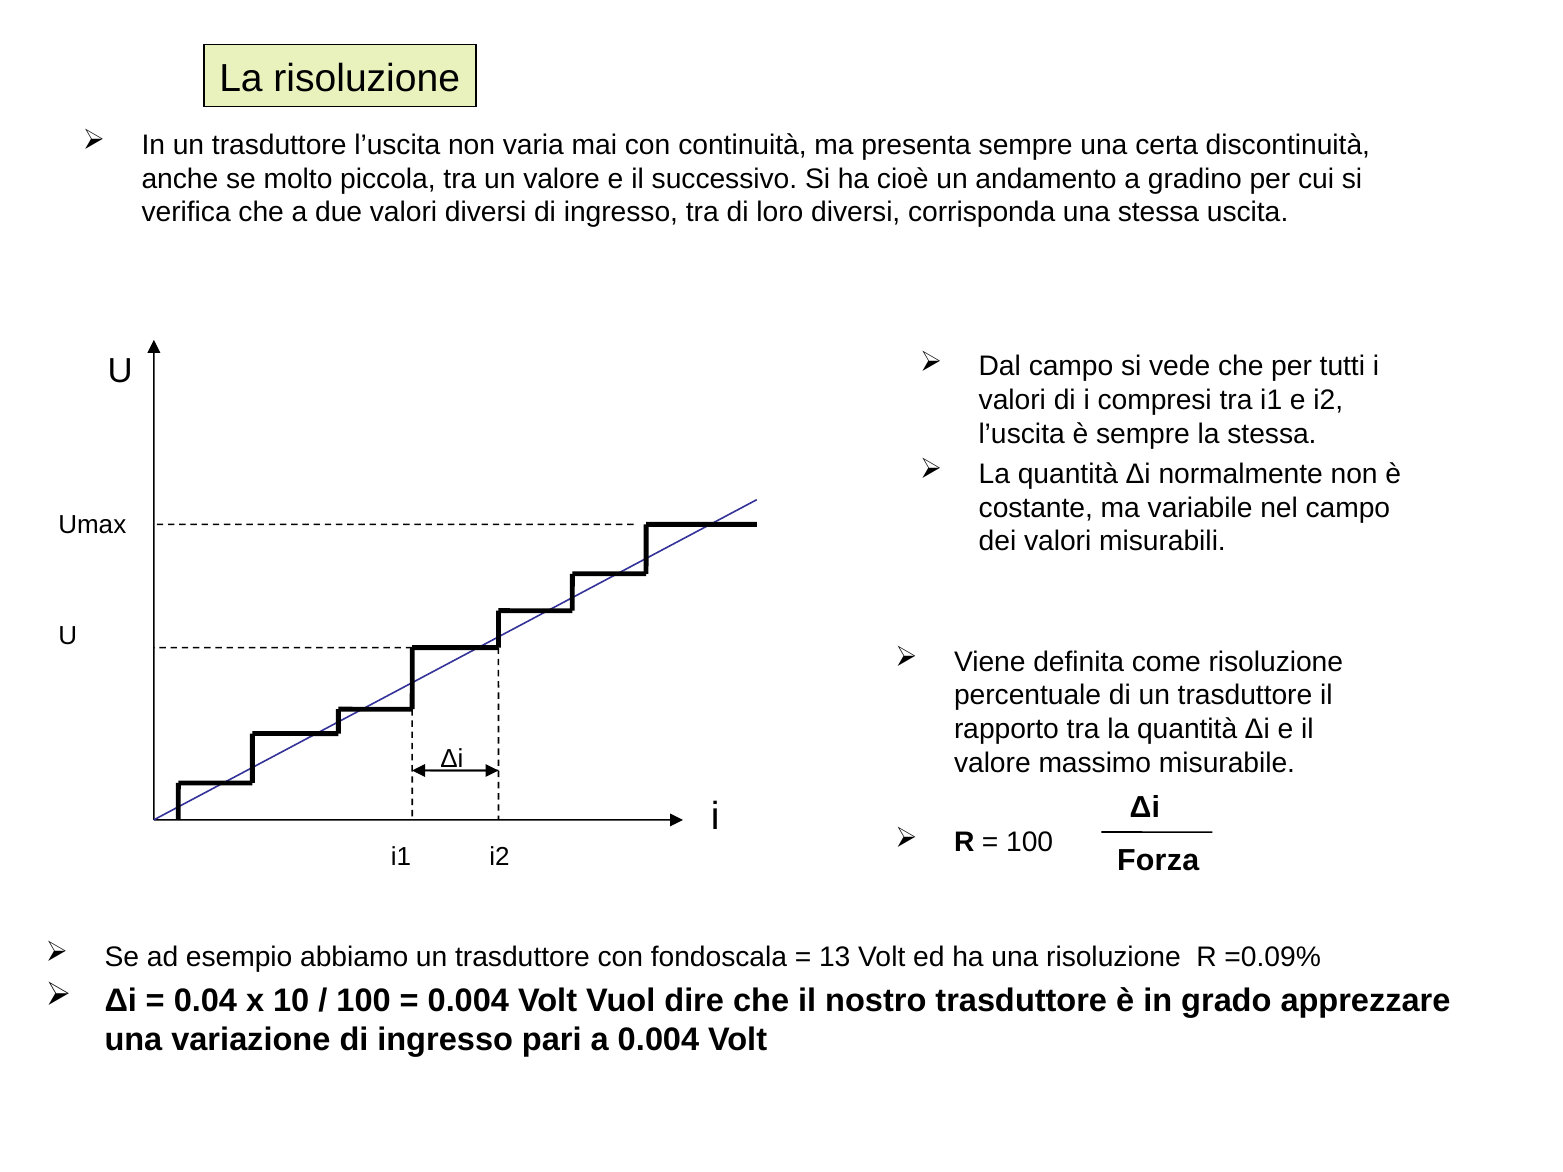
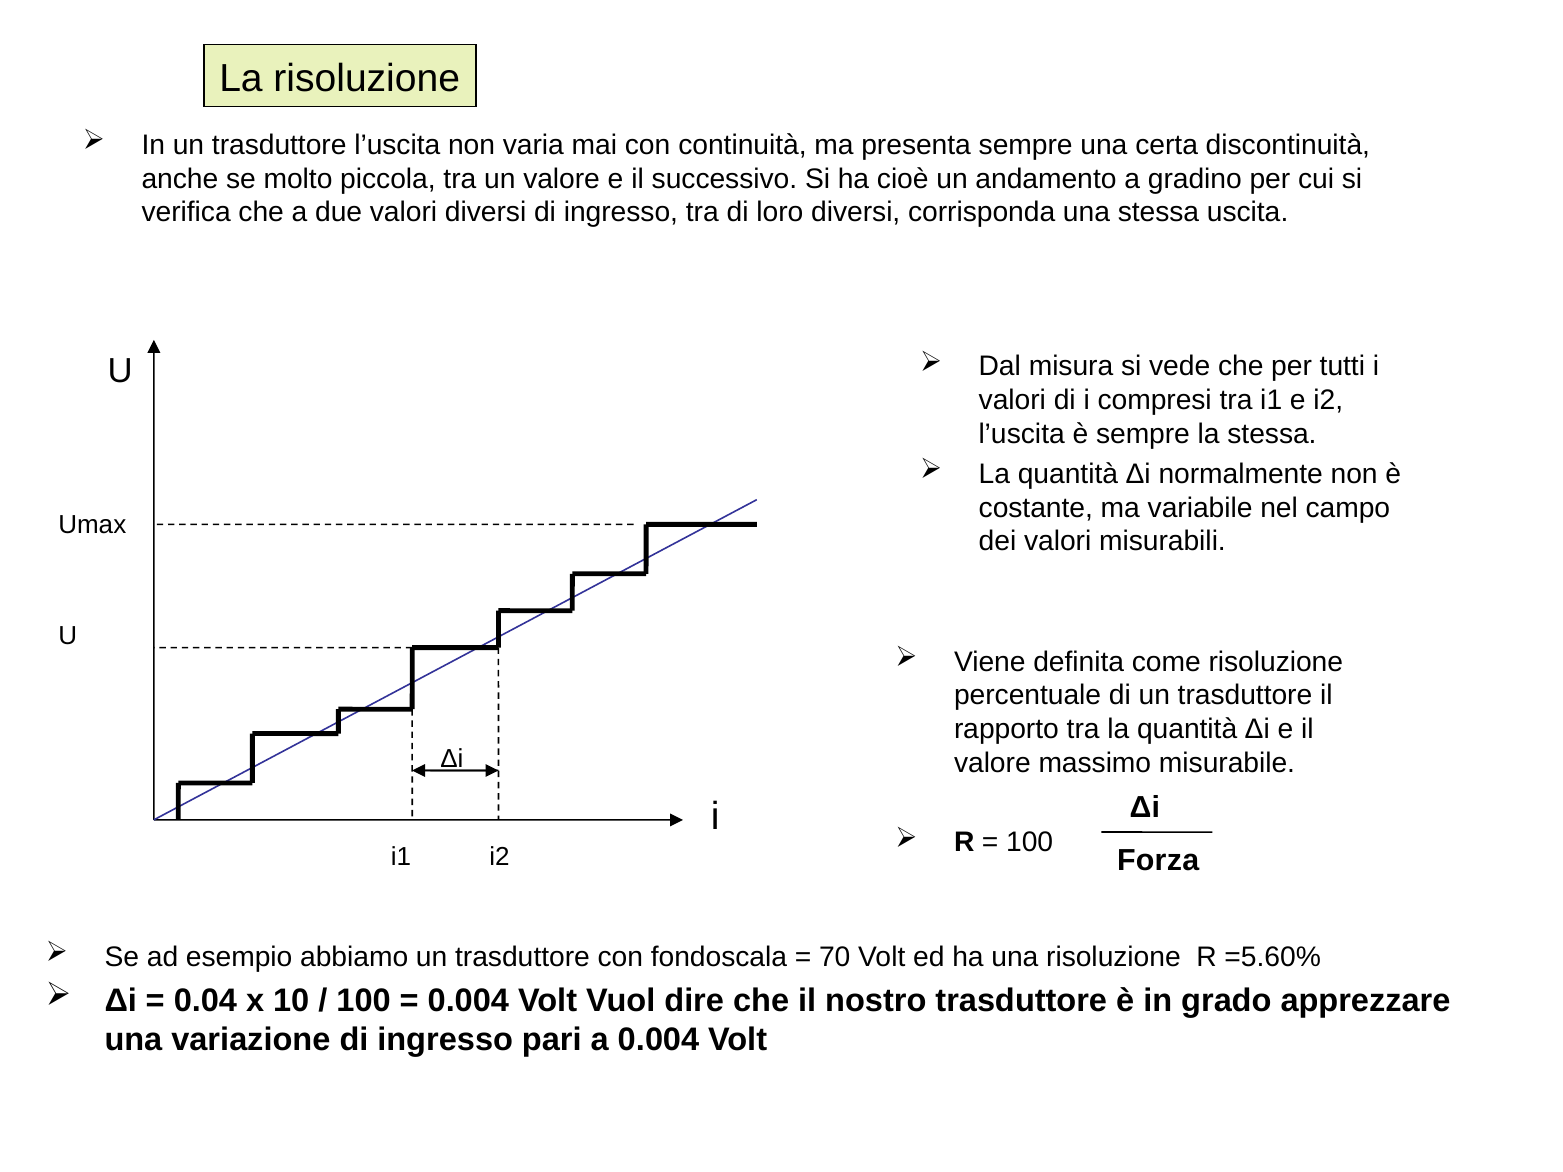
Dal campo: campo -> misura
13: 13 -> 70
=0.09%: =0.09% -> =5.60%
